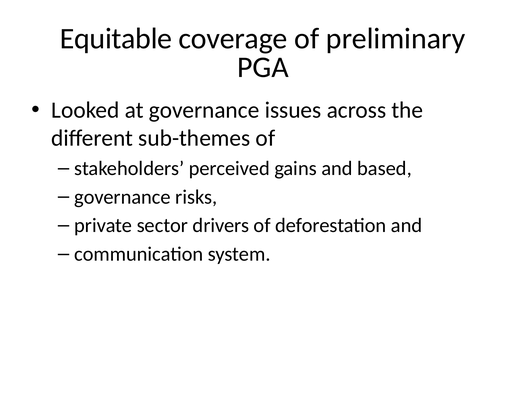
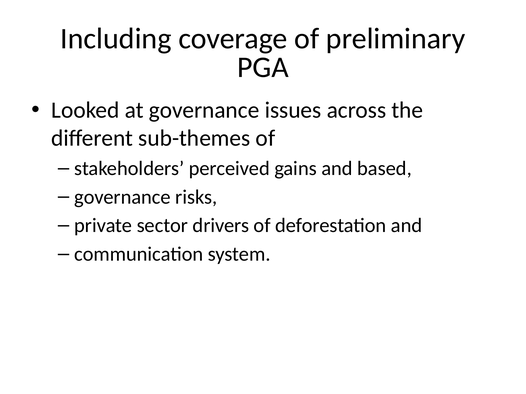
Equitable: Equitable -> Including
